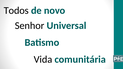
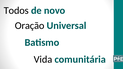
Senhor: Senhor -> Oração
